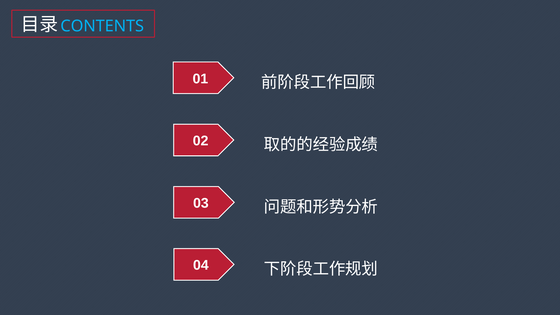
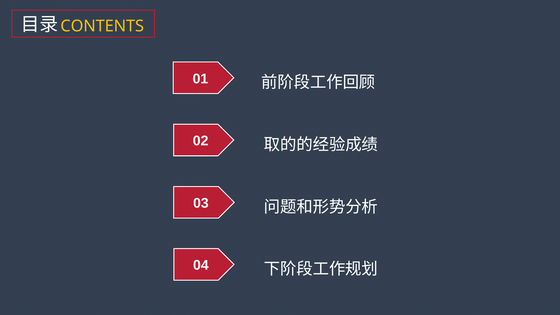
CONTENTS colour: light blue -> yellow
